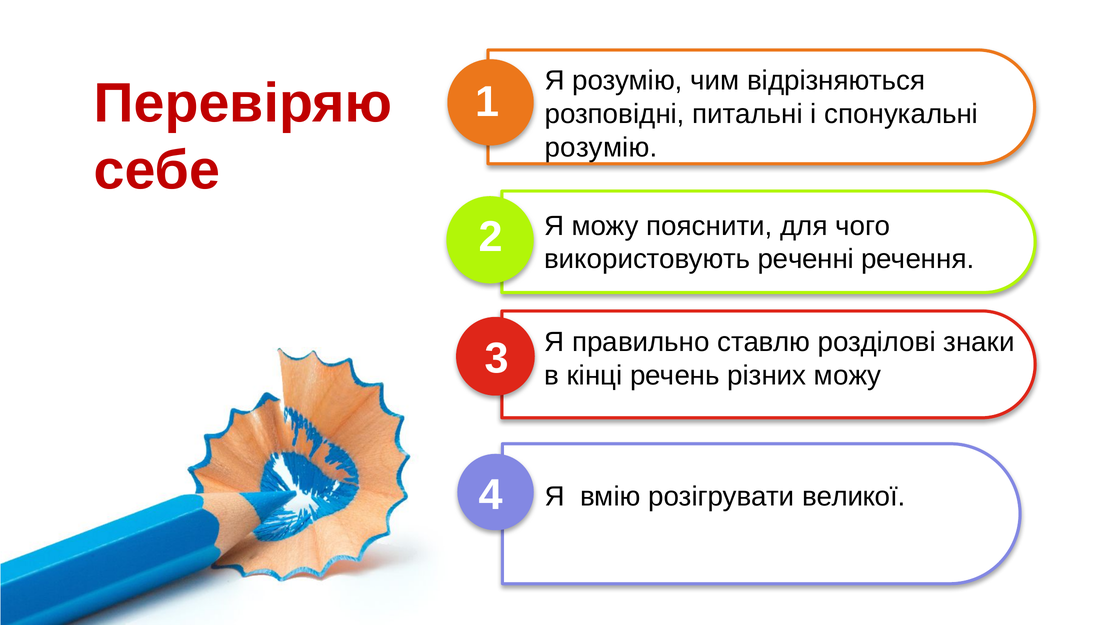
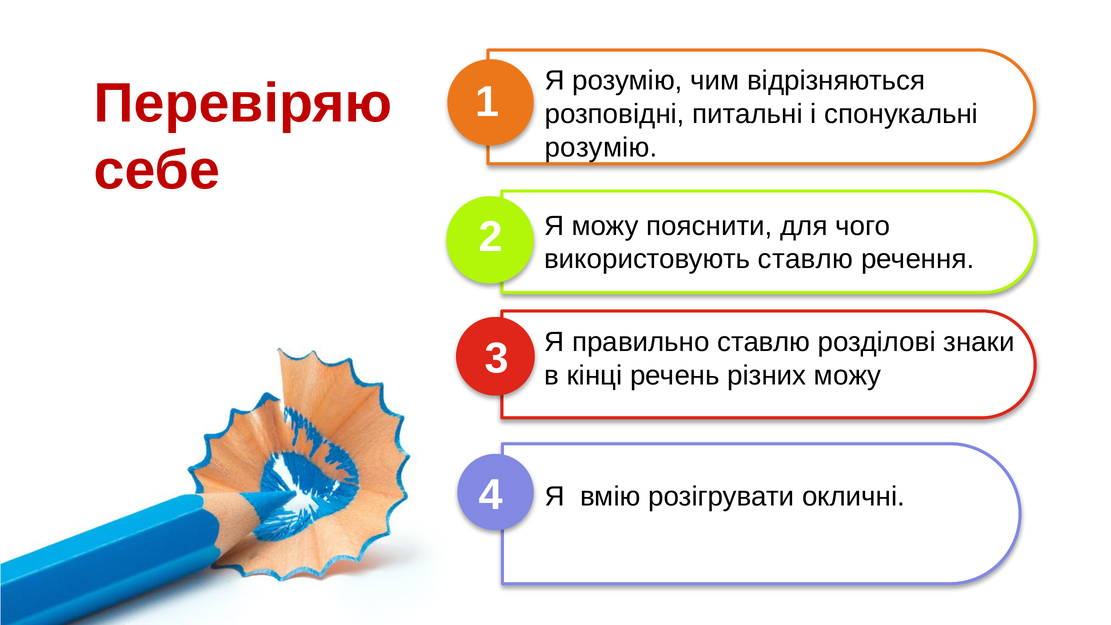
використовують реченні: реченні -> ставлю
великої: великої -> окличні
